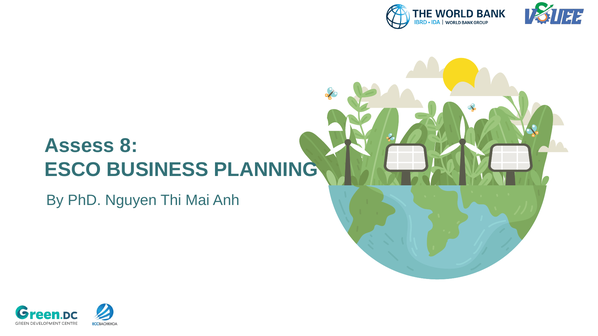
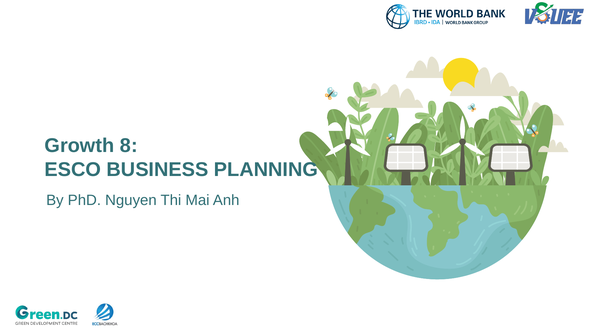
Assess: Assess -> Growth
